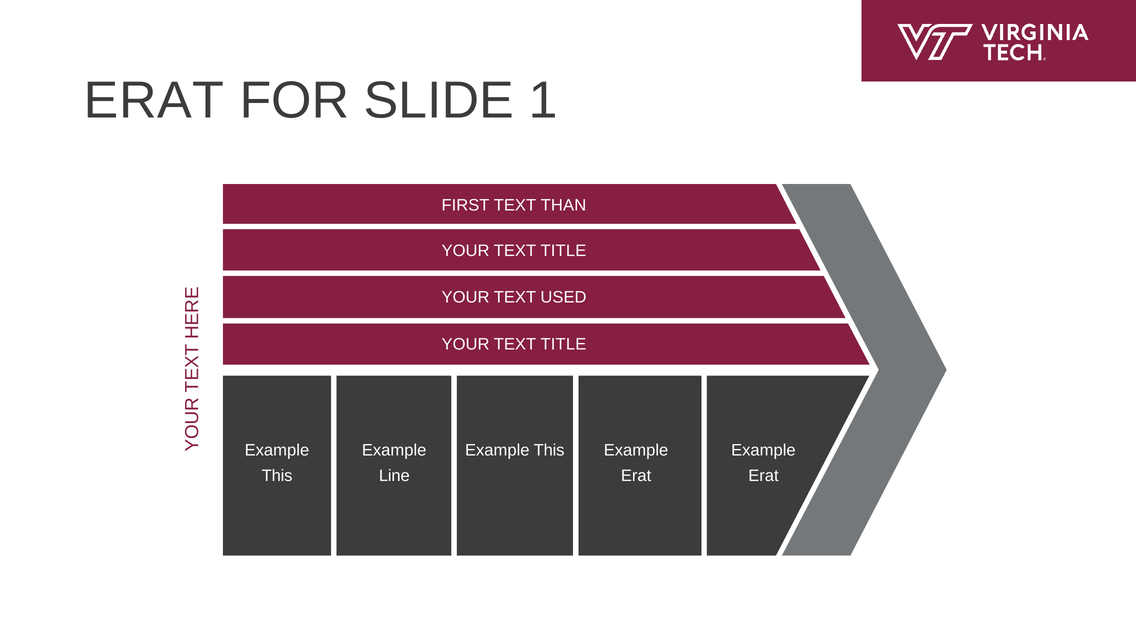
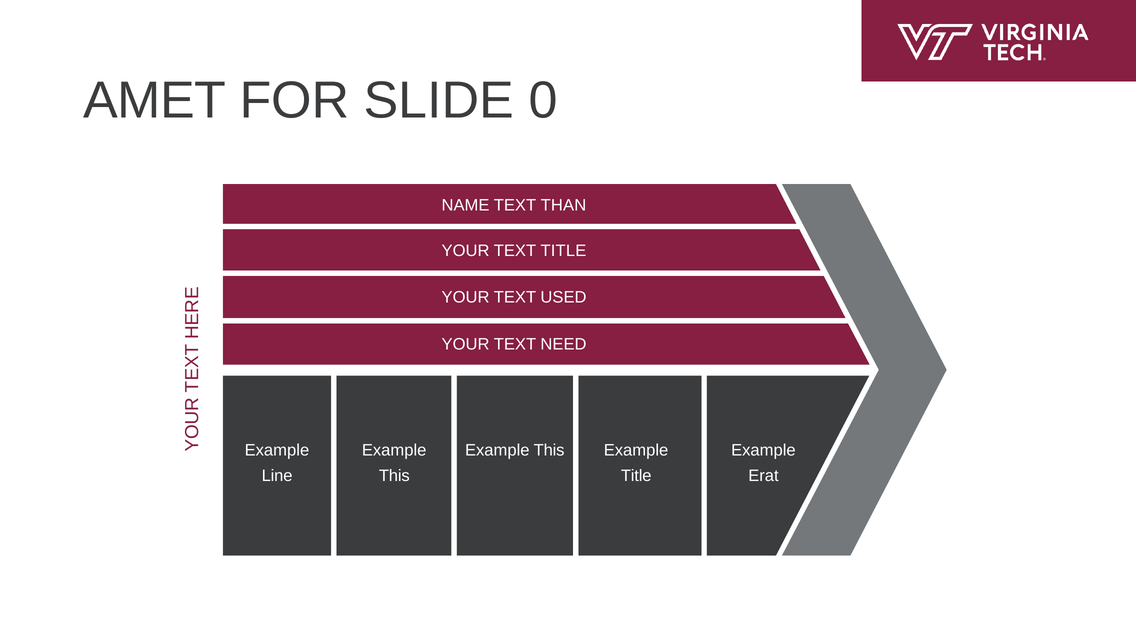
ERAT at (154, 100): ERAT -> AMET
1: 1 -> 0
FIRST: FIRST -> NAME
TITLE at (563, 344): TITLE -> NEED
This at (277, 476): This -> Line
Line at (394, 476): Line -> This
Erat at (636, 476): Erat -> Title
